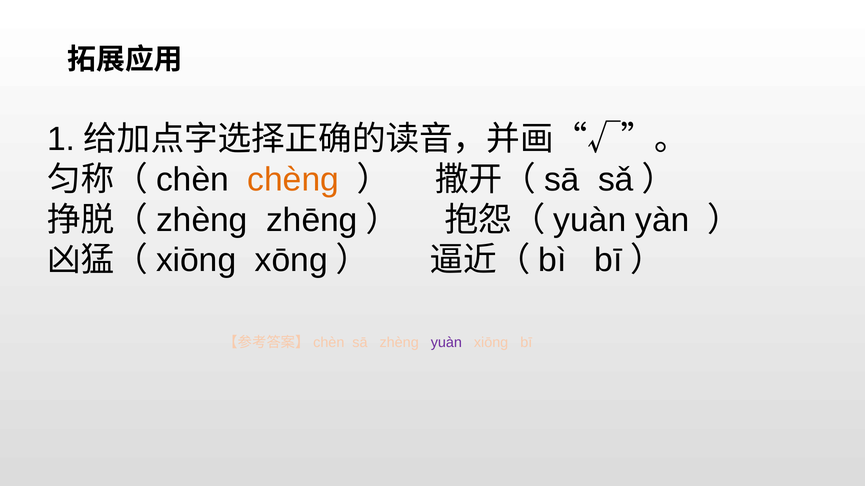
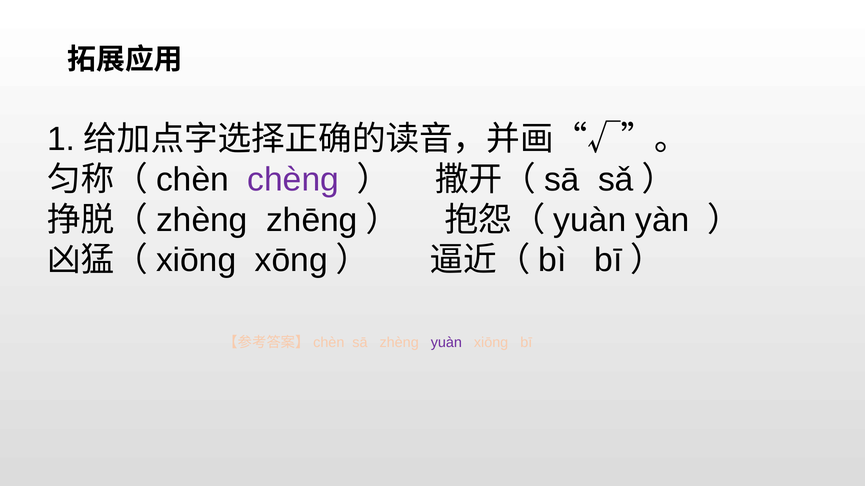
chèng colour: orange -> purple
